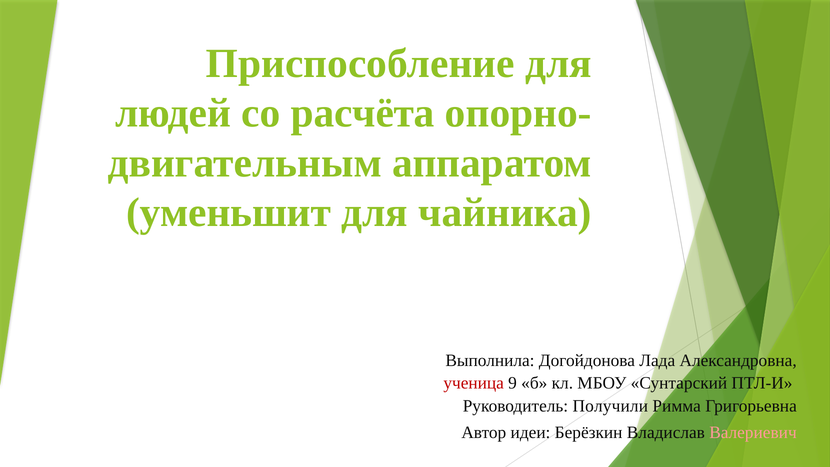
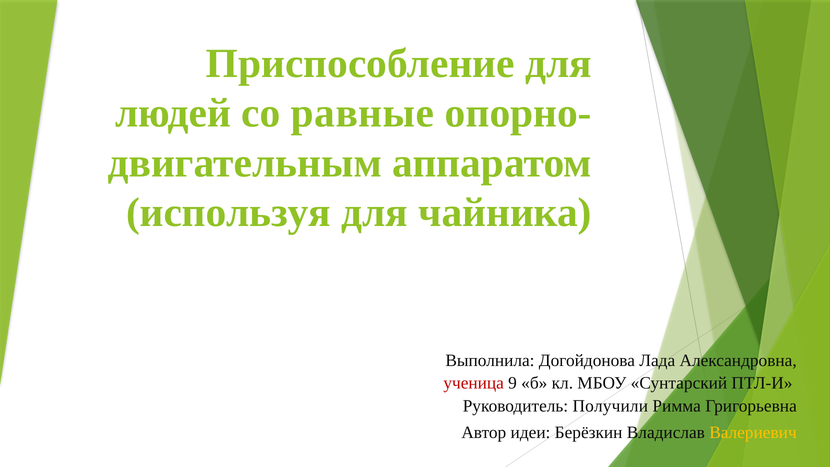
расчёта: расчёта -> равные
уменьшит: уменьшит -> используя
Валериевич colour: pink -> yellow
